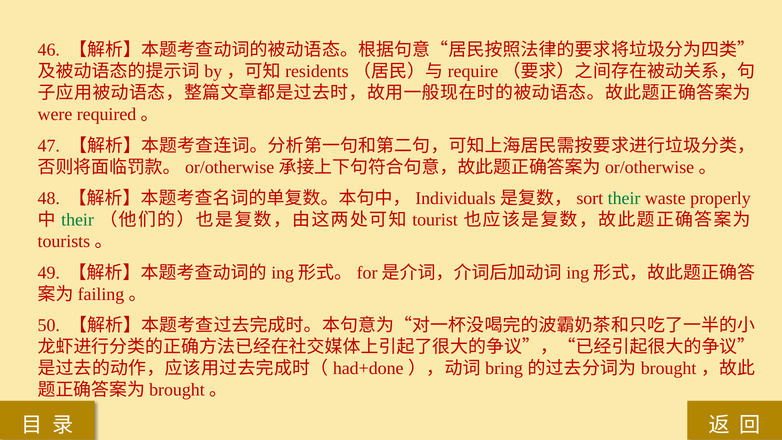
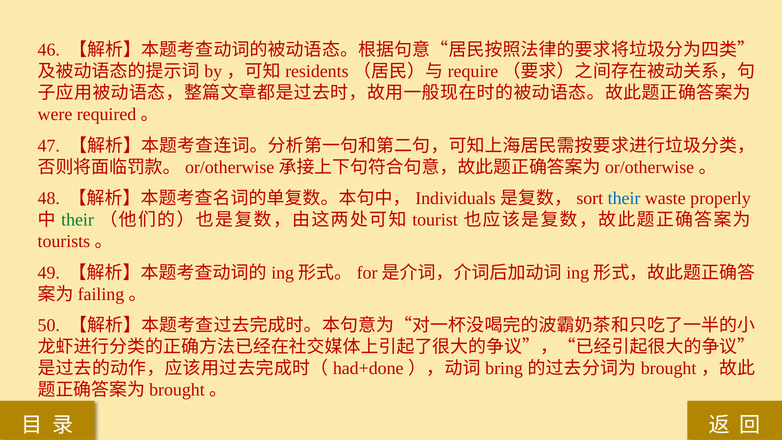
their at (624, 198) colour: green -> blue
